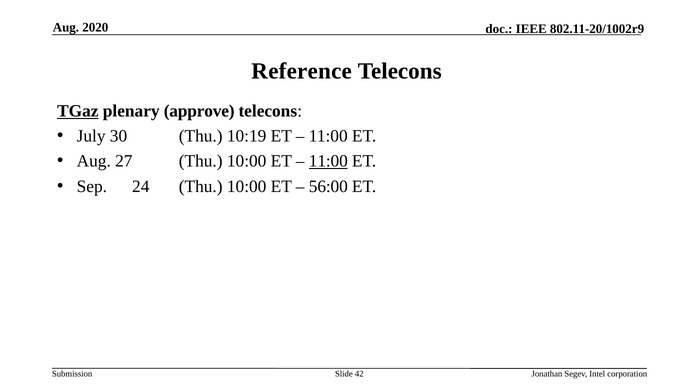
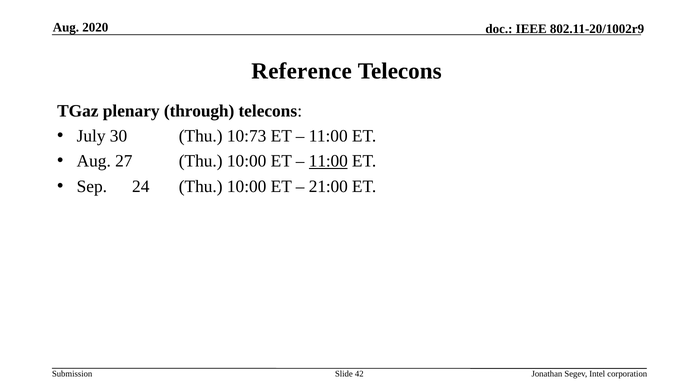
TGaz underline: present -> none
approve: approve -> through
10:19: 10:19 -> 10:73
56:00: 56:00 -> 21:00
